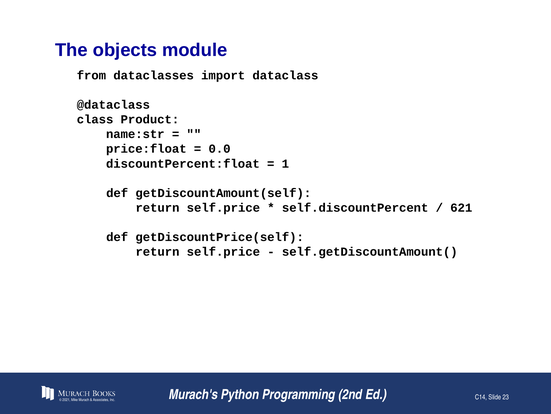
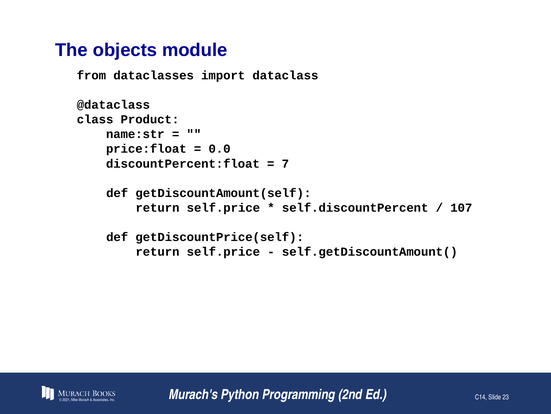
1: 1 -> 7
621: 621 -> 107
